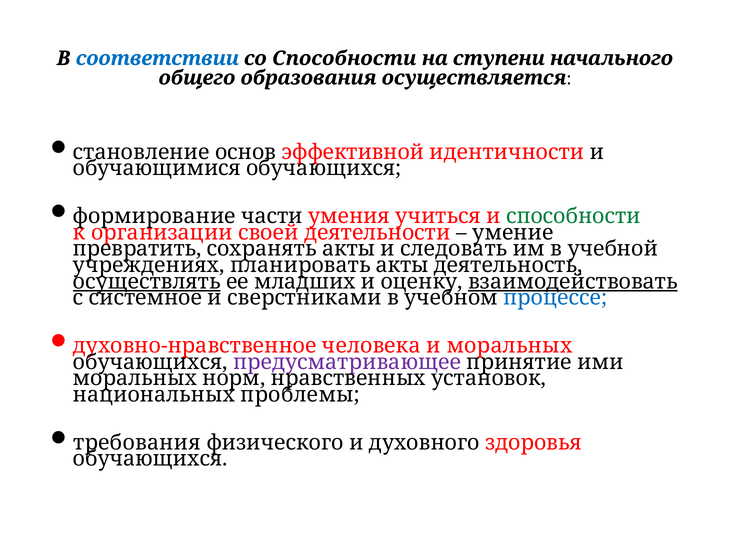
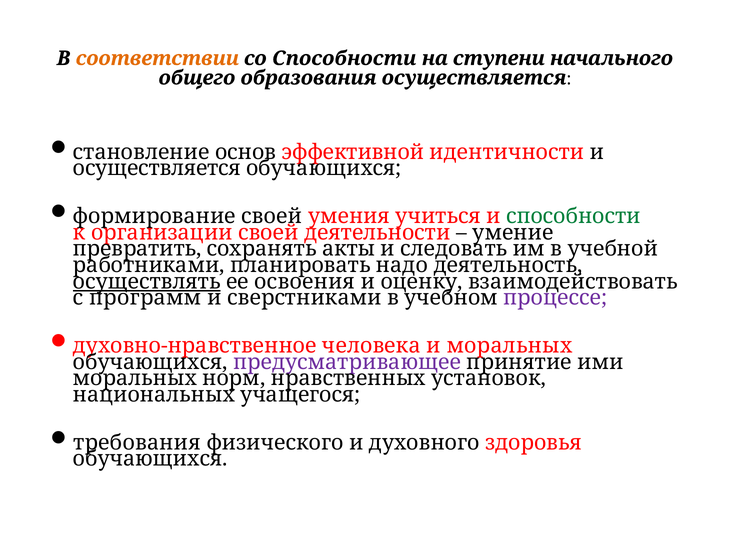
соответствии colour: blue -> orange
обучающимися at (157, 169): обучающимися -> осуществляется
формирование части: части -> своей
учреждениях: учреждениях -> работниками
планировать акты: акты -> надо
младших: младших -> освоения
взаимодействовать underline: present -> none
системное: системное -> программ
процессе colour: blue -> purple
проблемы: проблемы -> учащегося
